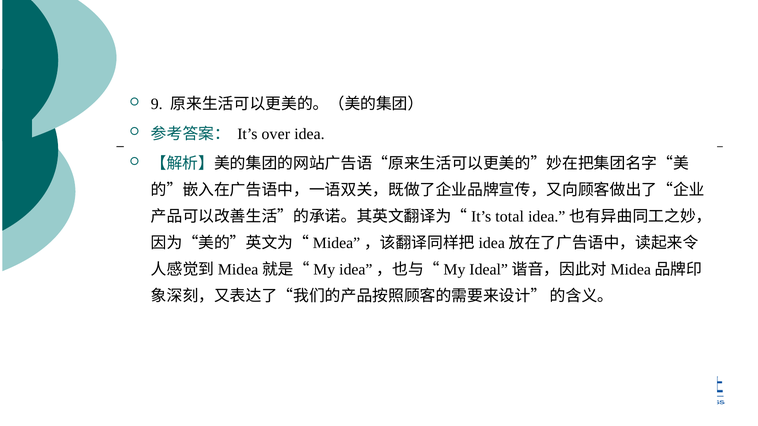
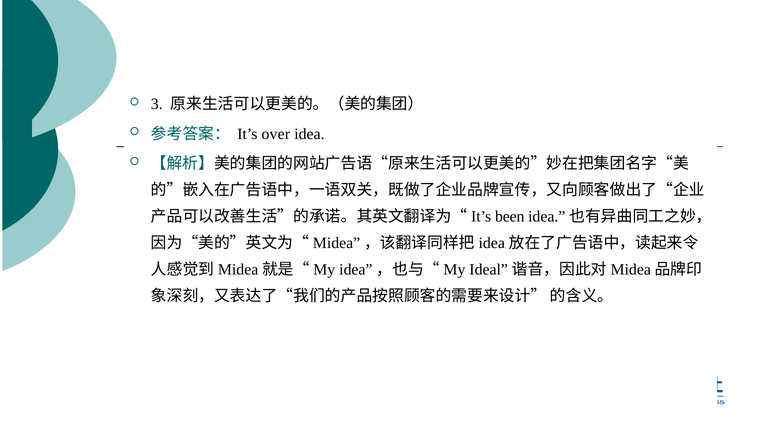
9: 9 -> 3
total: total -> been
